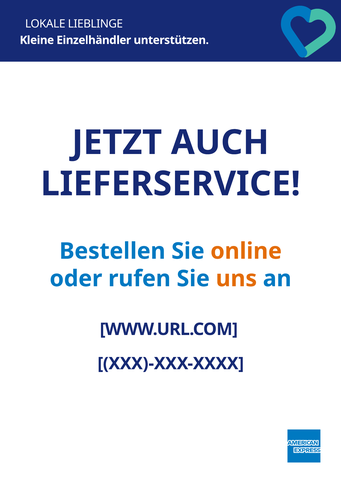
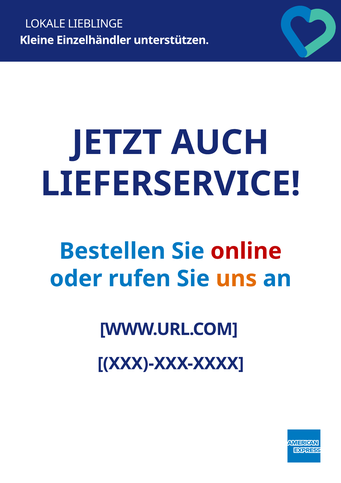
online colour: orange -> red
